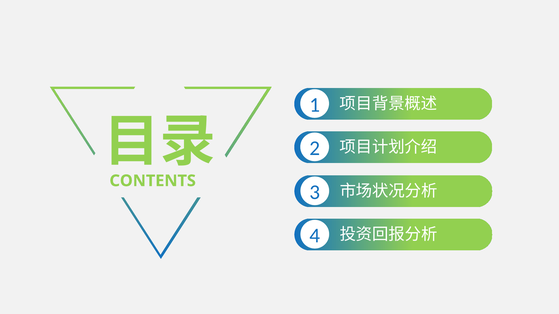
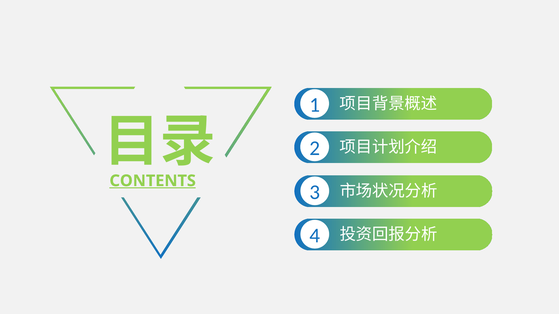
CONTENTS underline: none -> present
